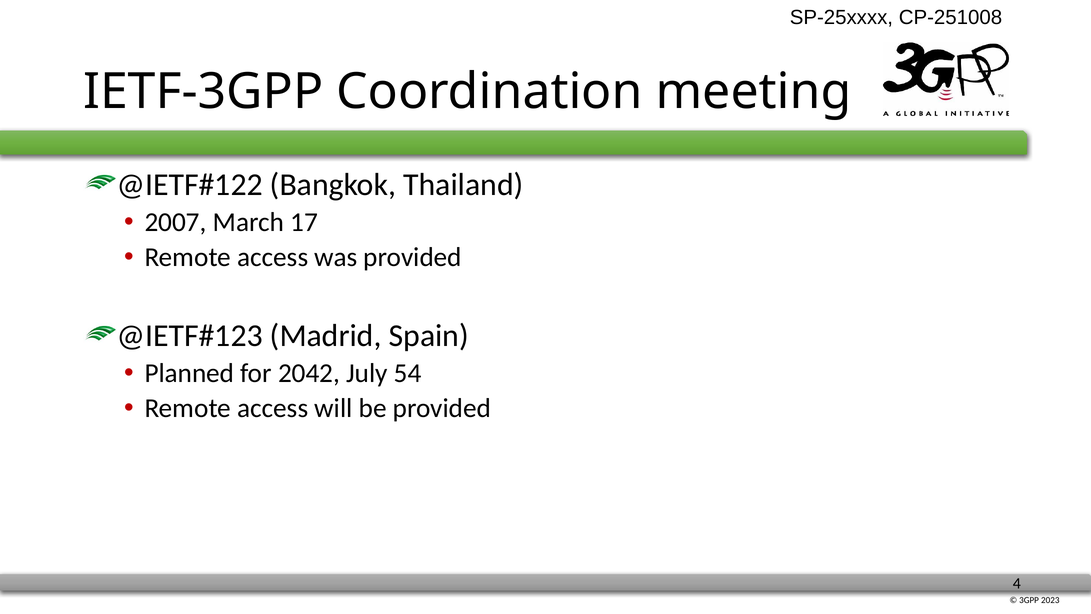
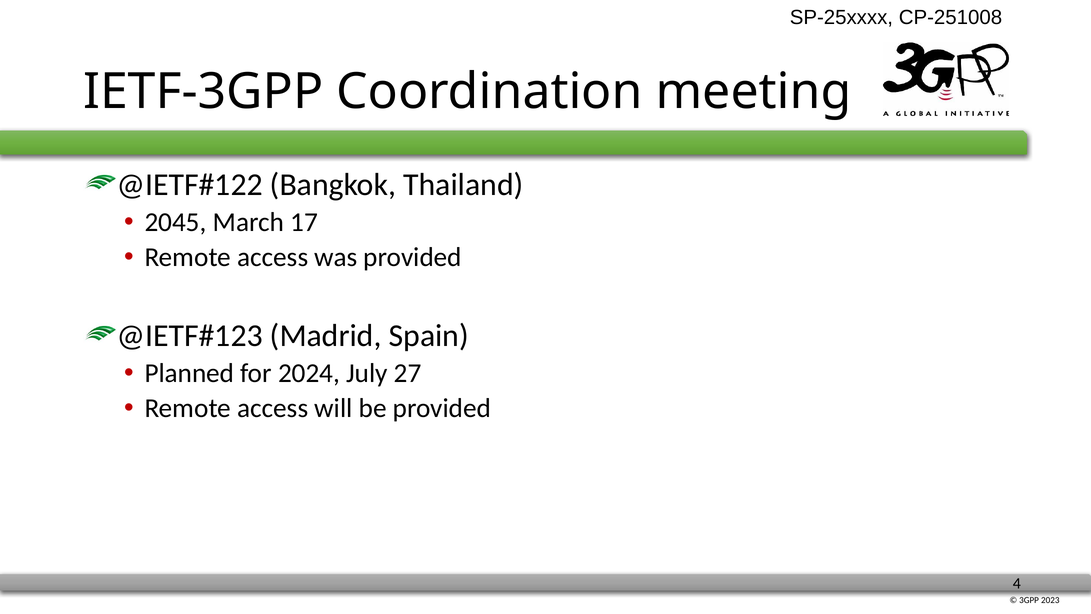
2007: 2007 -> 2045
2042: 2042 -> 2024
54: 54 -> 27
